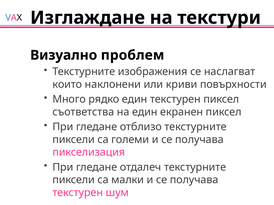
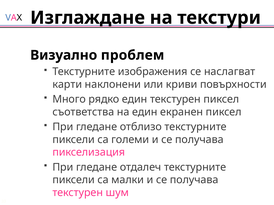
които: които -> карти
